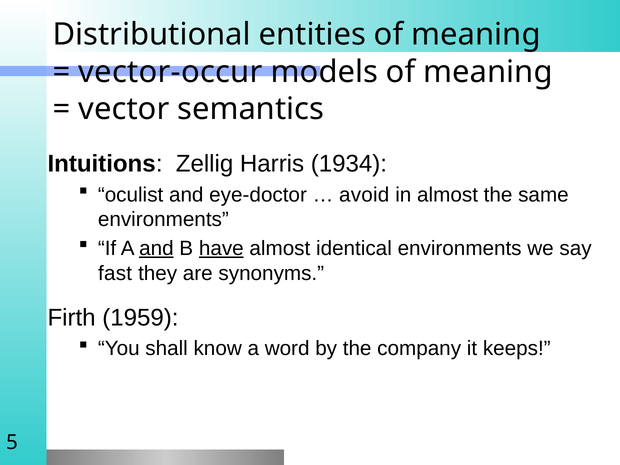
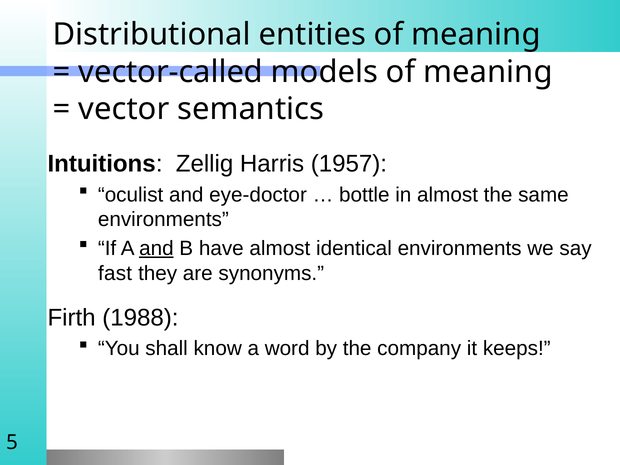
vector-occur: vector-occur -> vector-called
1934: 1934 -> 1957
avoid: avoid -> bottle
have underline: present -> none
1959: 1959 -> 1988
